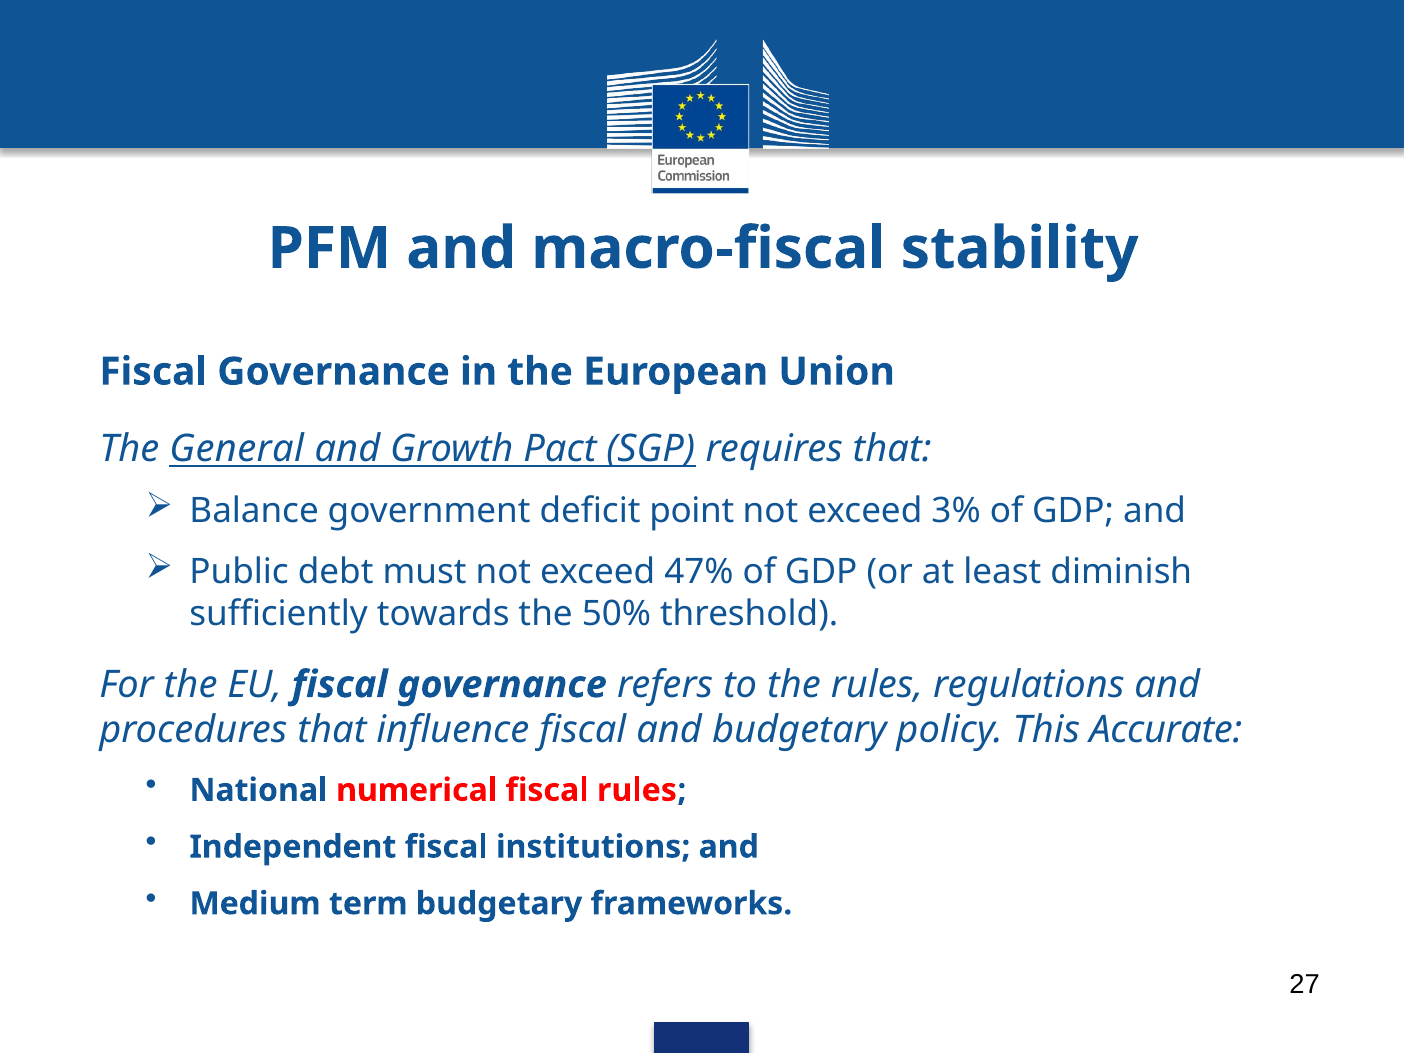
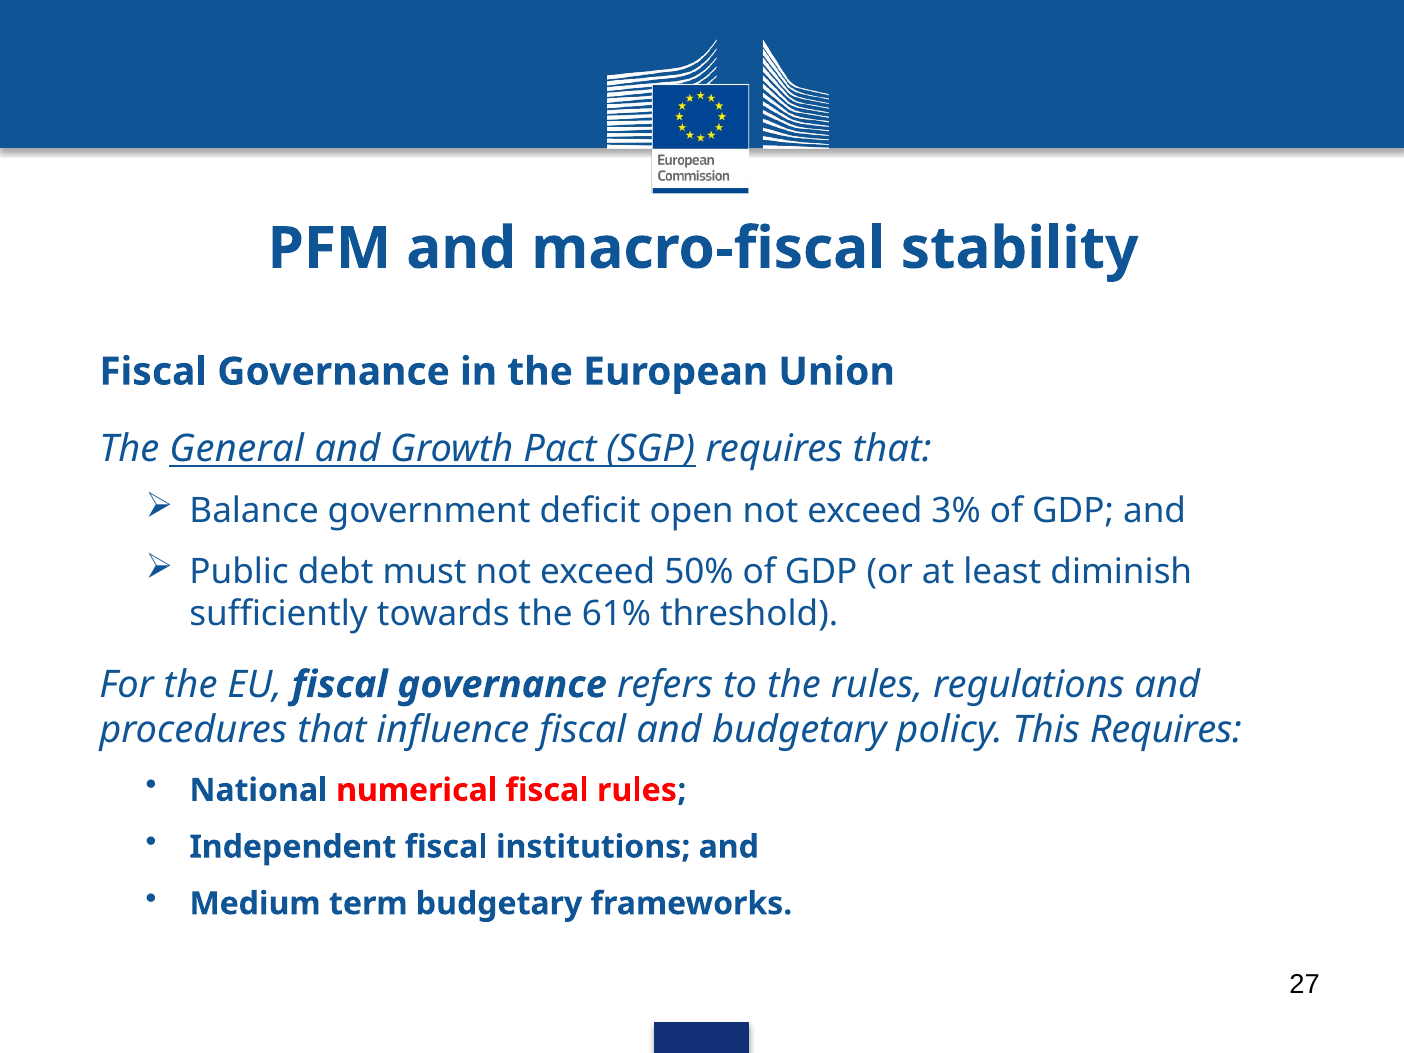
point: point -> open
47%: 47% -> 50%
50%: 50% -> 61%
This Accurate: Accurate -> Requires
